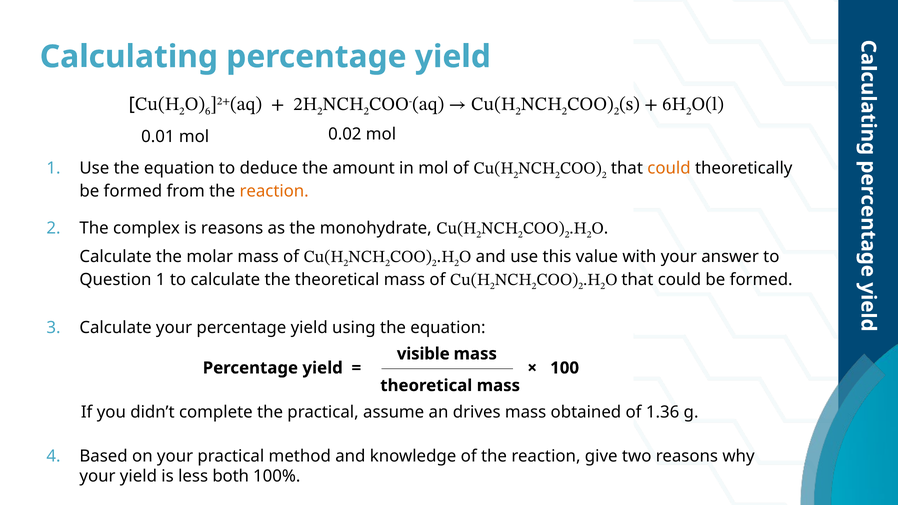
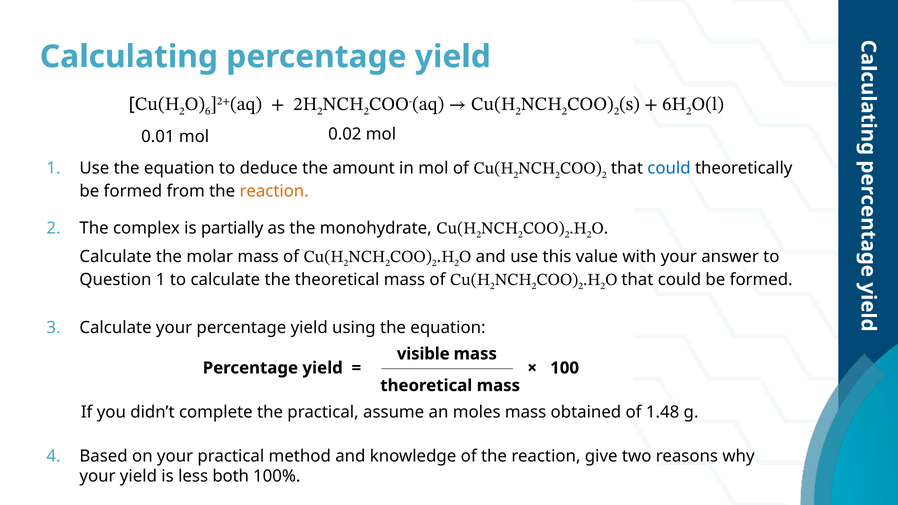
could at (669, 168) colour: orange -> blue
is reasons: reasons -> partially
drives: drives -> moles
1.36: 1.36 -> 1.48
